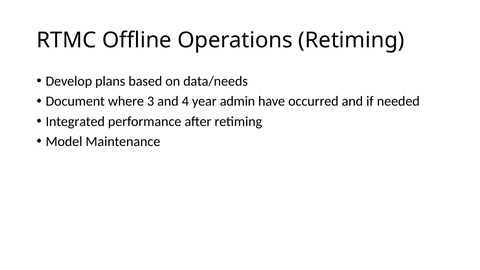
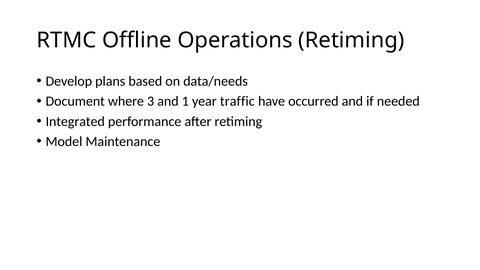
4: 4 -> 1
admin: admin -> traffic
